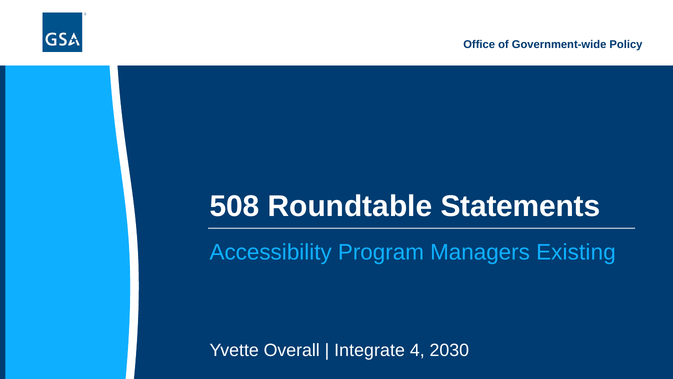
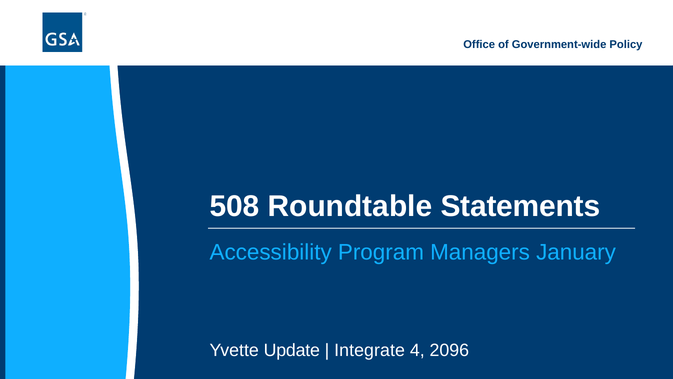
Existing: Existing -> January
Overall: Overall -> Update
2030: 2030 -> 2096
